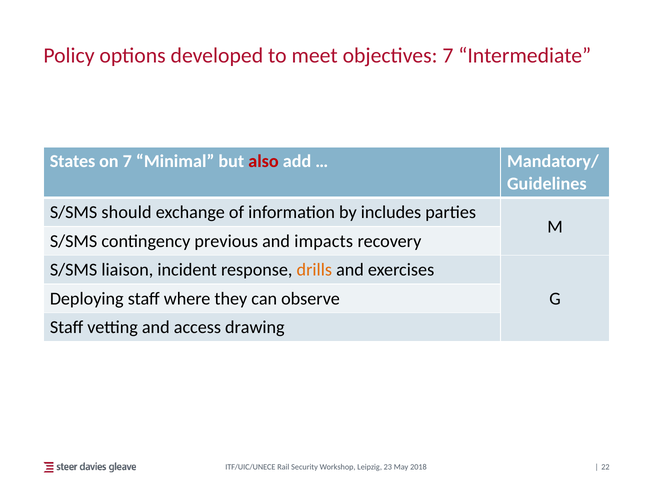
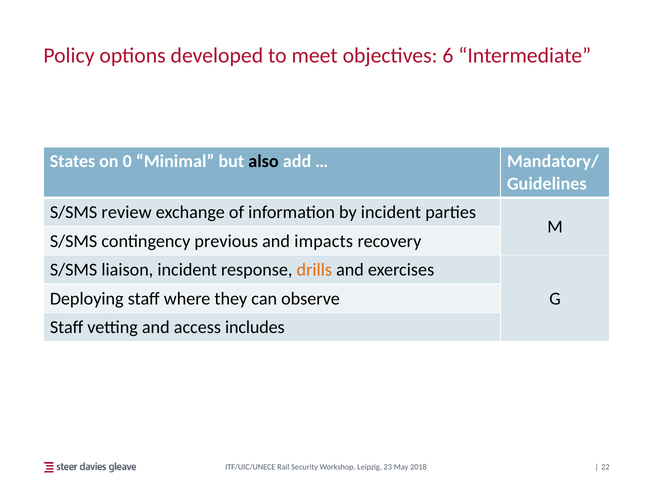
objectives 7: 7 -> 6
on 7: 7 -> 0
also colour: red -> black
should: should -> review
by includes: includes -> incident
drawing: drawing -> includes
